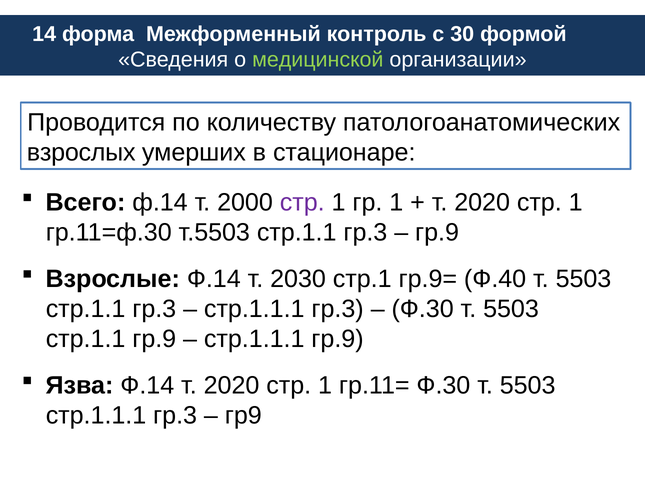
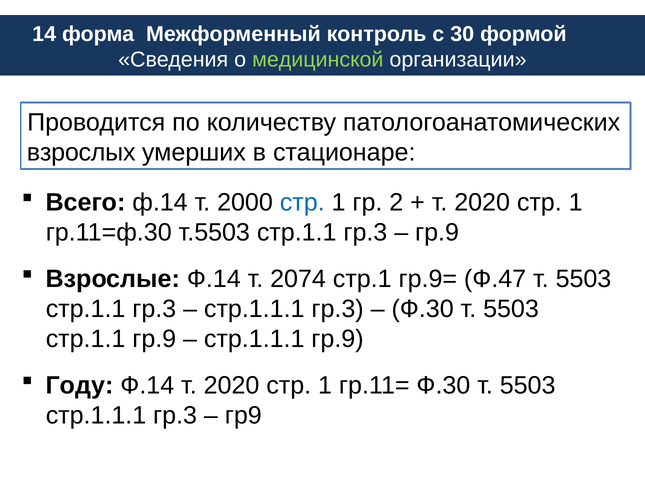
стр at (302, 202) colour: purple -> blue
гр 1: 1 -> 2
2030: 2030 -> 2074
Ф.40: Ф.40 -> Ф.47
Язва: Язва -> Году
